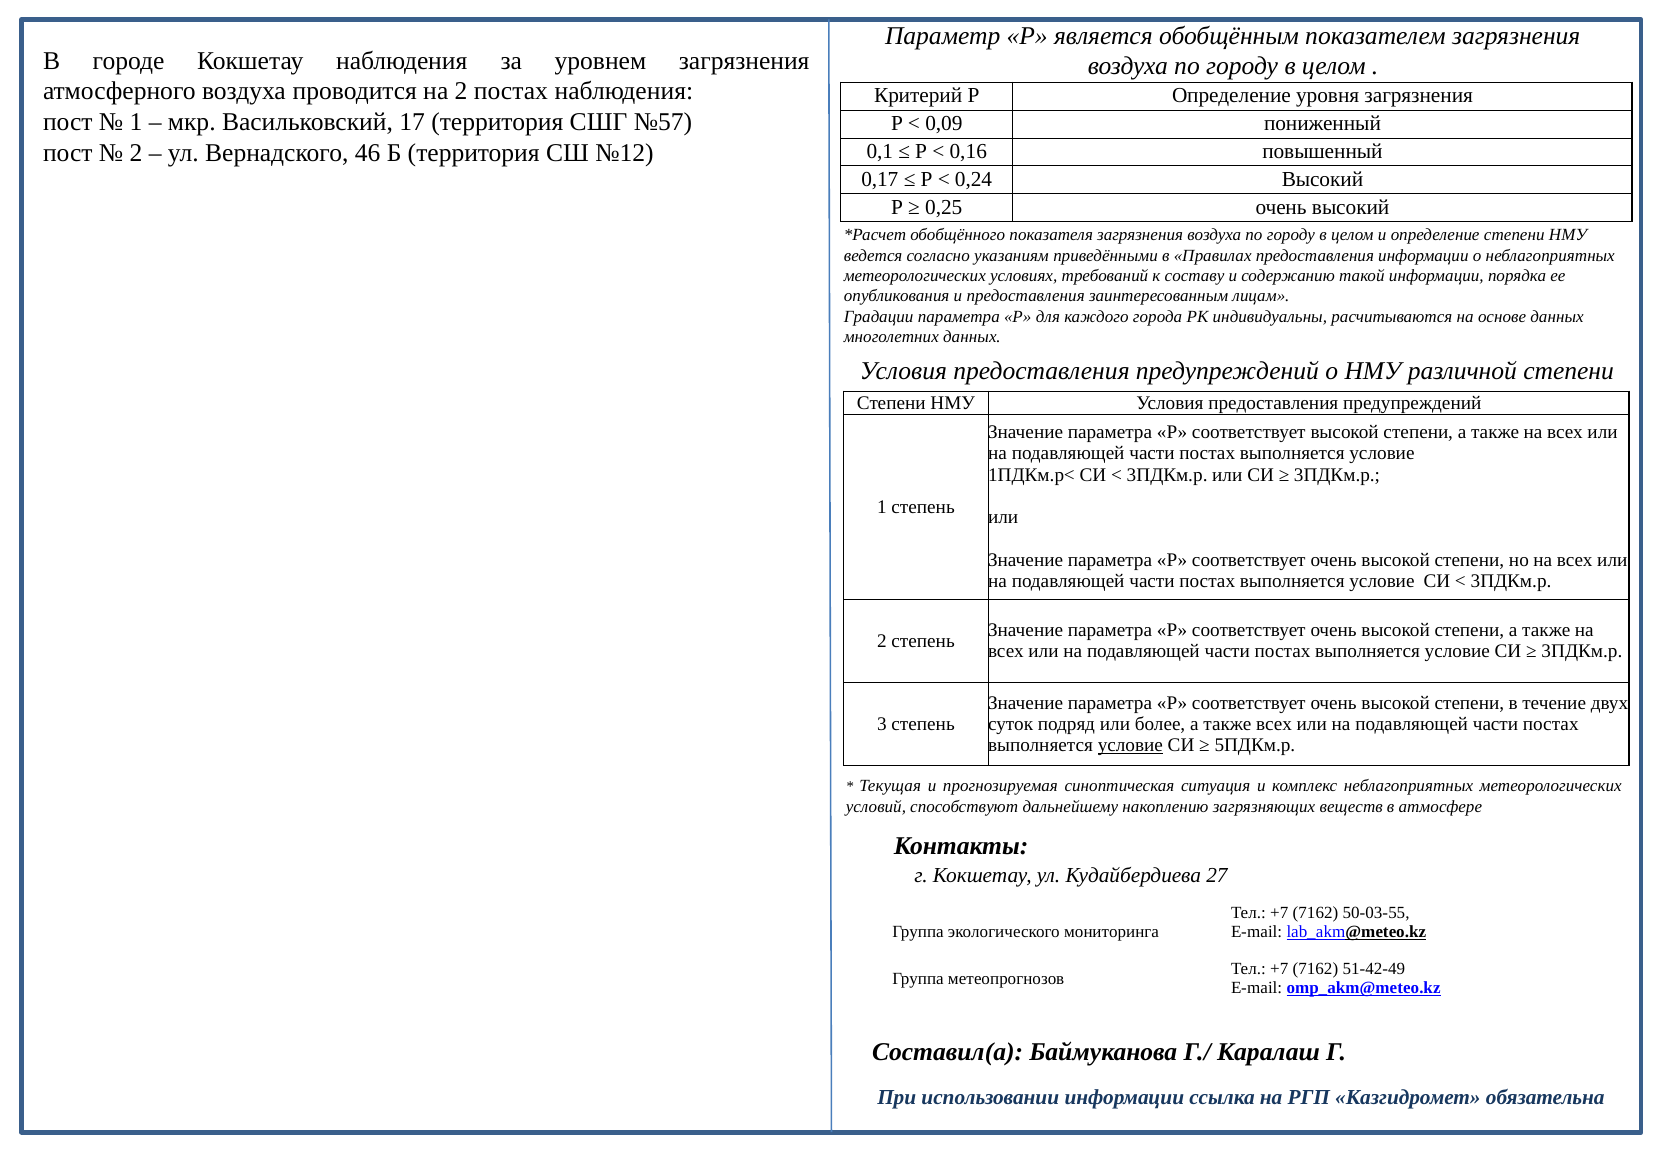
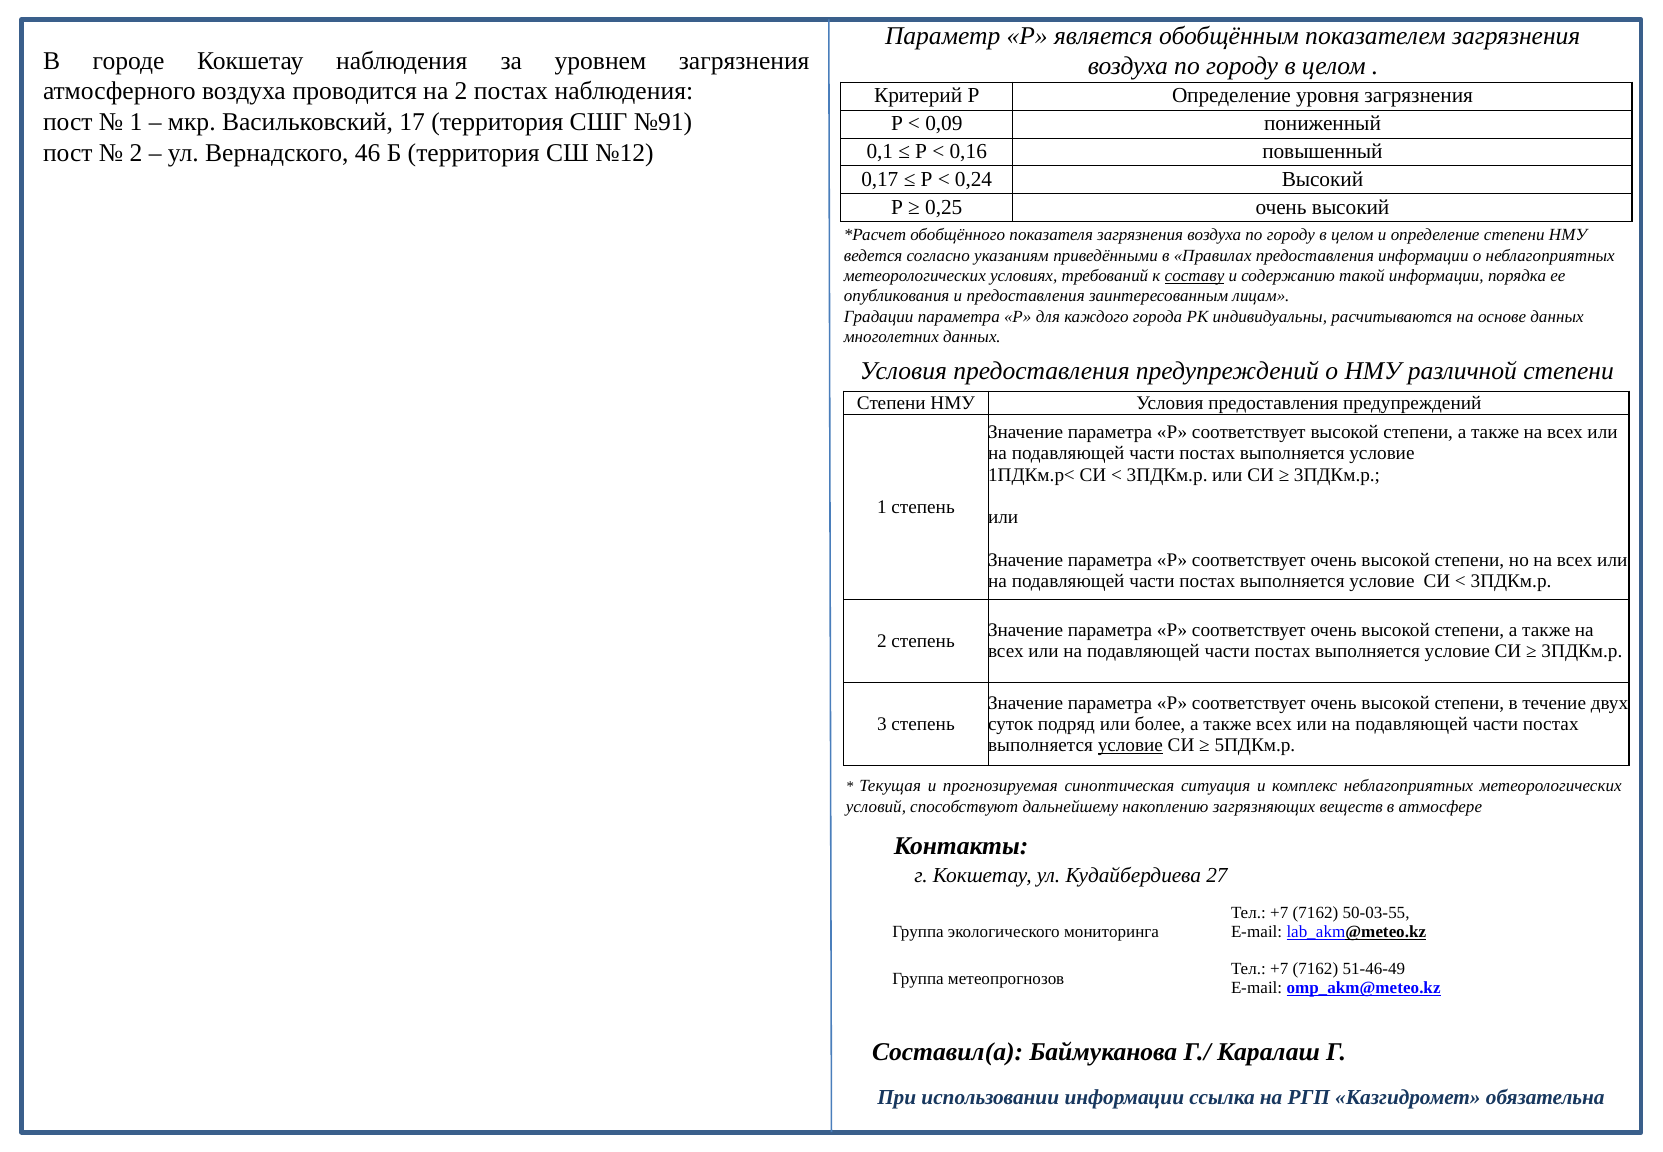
№57: №57 -> №91
составу underline: none -> present
51-42-49: 51-42-49 -> 51-46-49
